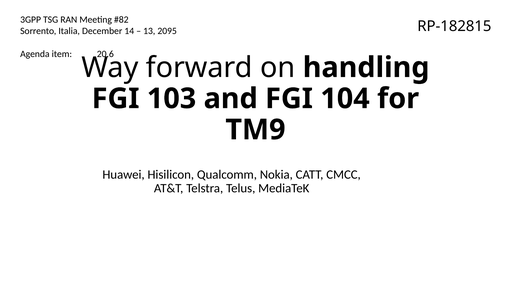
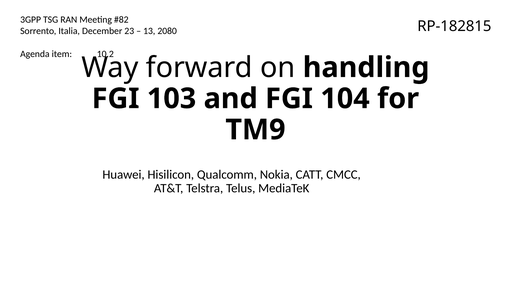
14: 14 -> 23
2095: 2095 -> 2080
20.6: 20.6 -> 10.2
